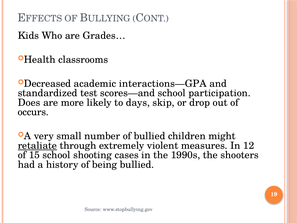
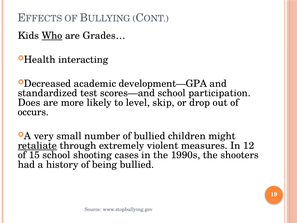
Who underline: none -> present
classrooms: classrooms -> interacting
interactions—GPA: interactions—GPA -> development—GPA
days: days -> level
